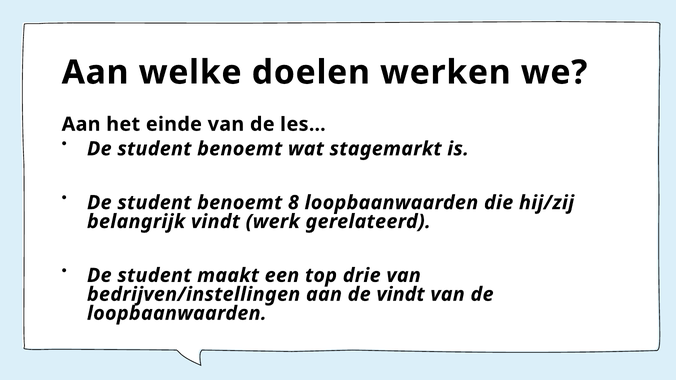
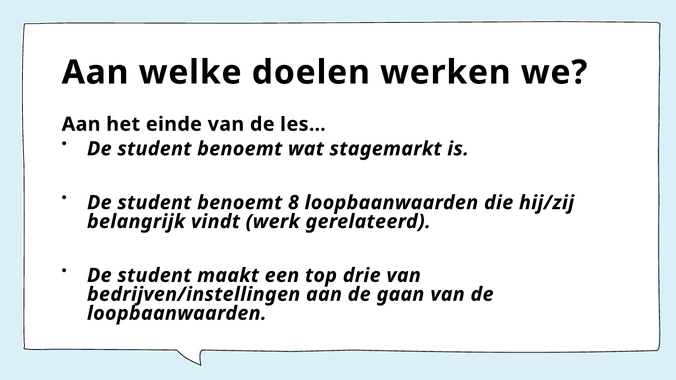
de vindt: vindt -> gaan
